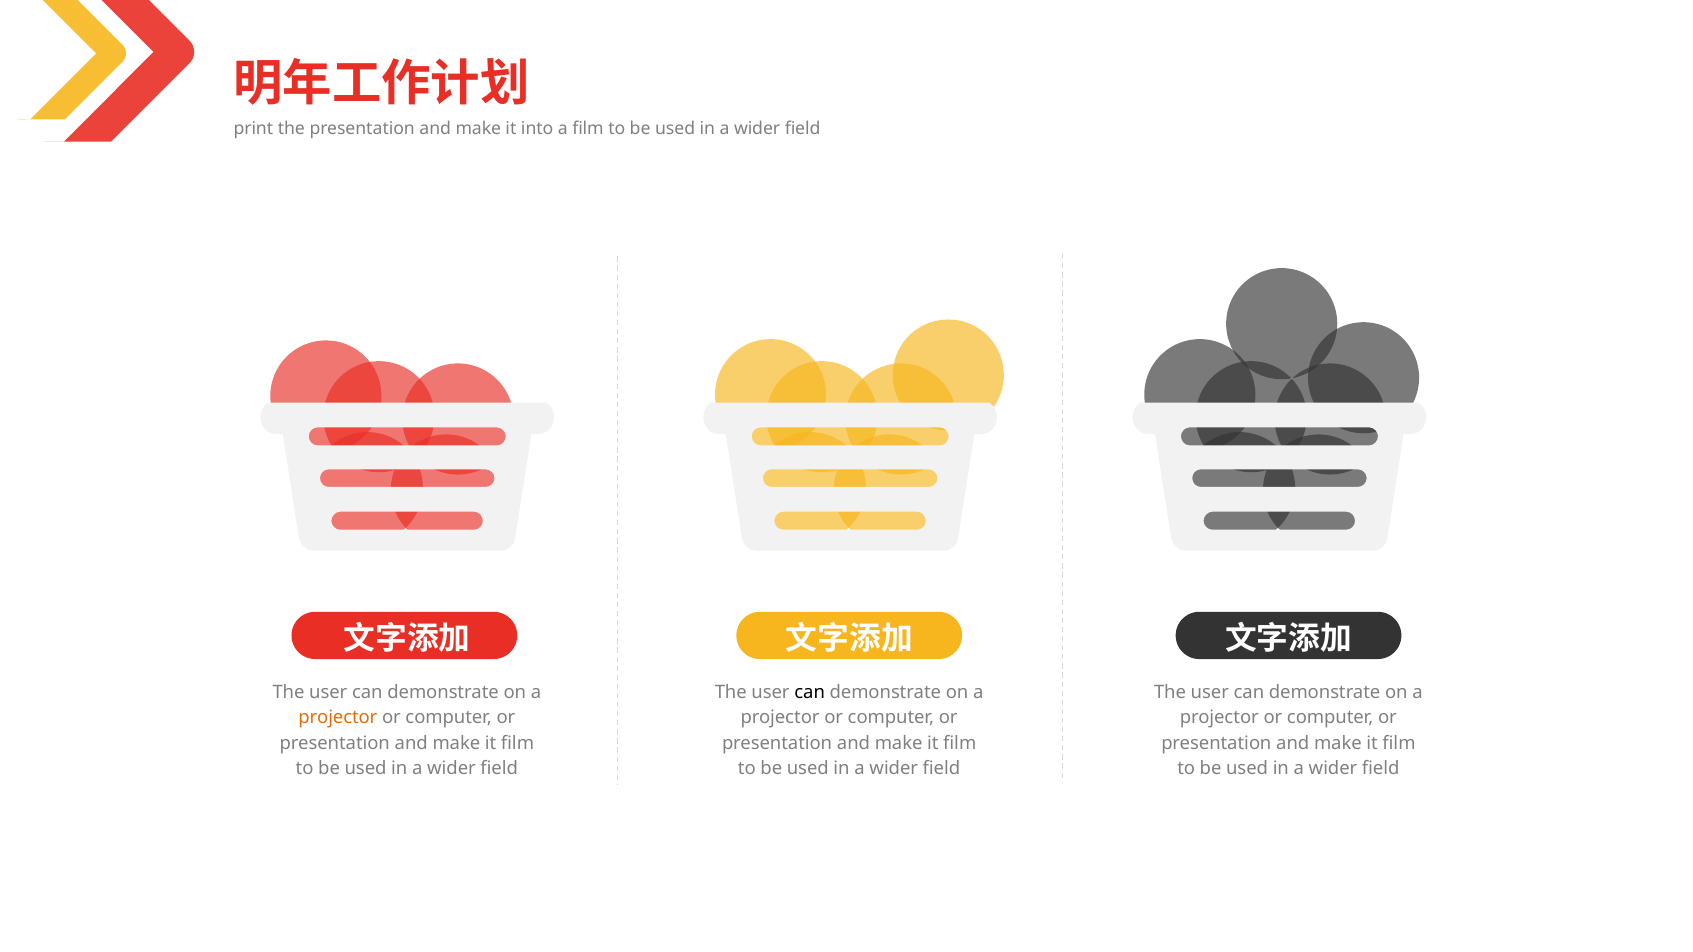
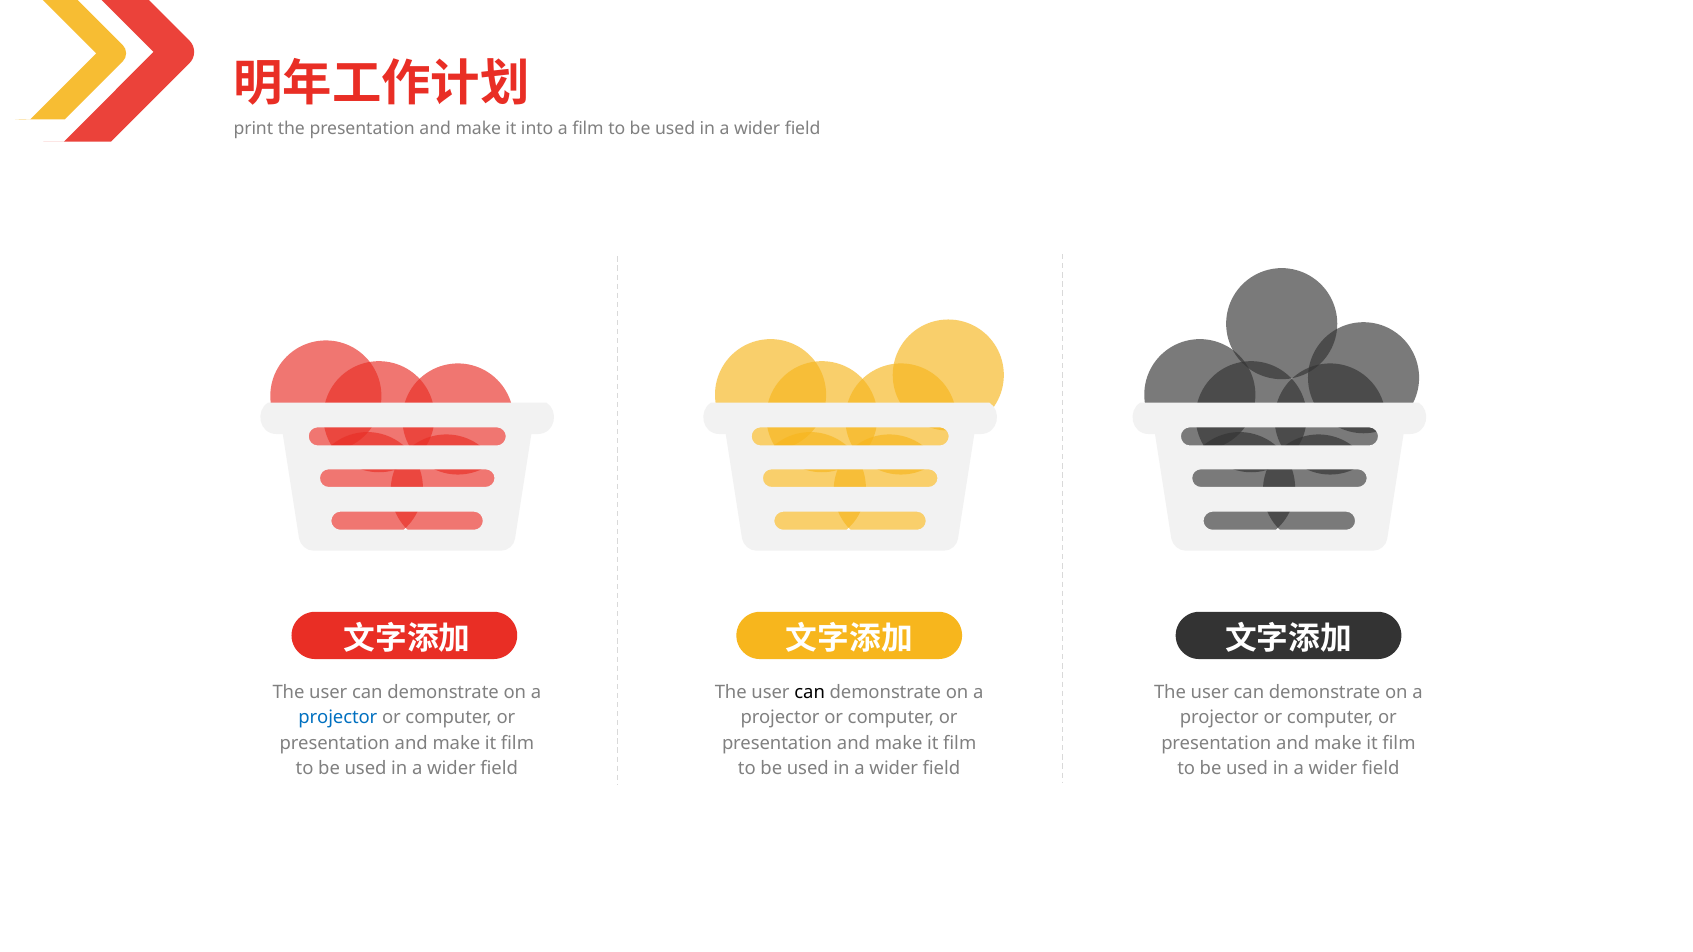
projector at (338, 718) colour: orange -> blue
